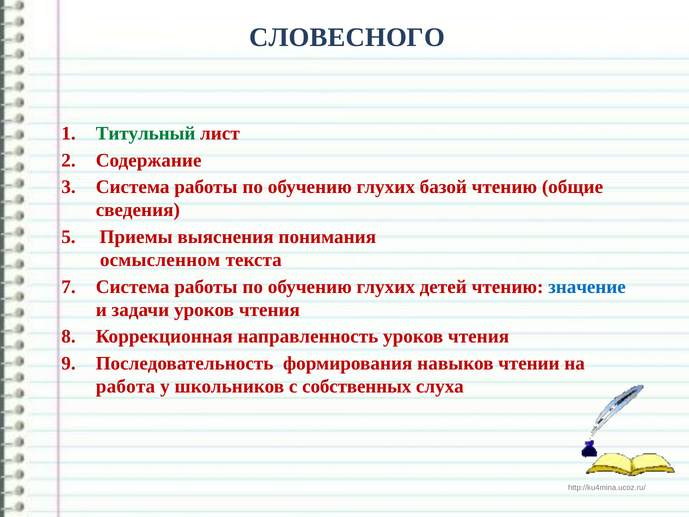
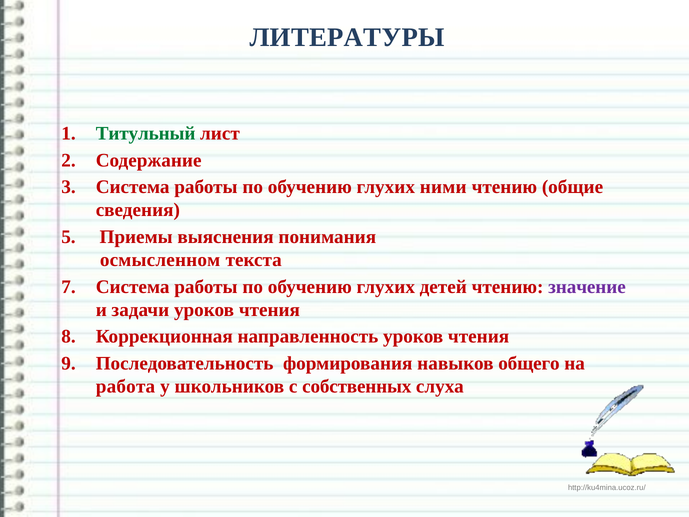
СЛОВЕСНОГО: СЛОВЕСНОГО -> ЛИТЕРАТУРЫ
базой: базой -> ними
значение colour: blue -> purple
чтении: чтении -> общего
